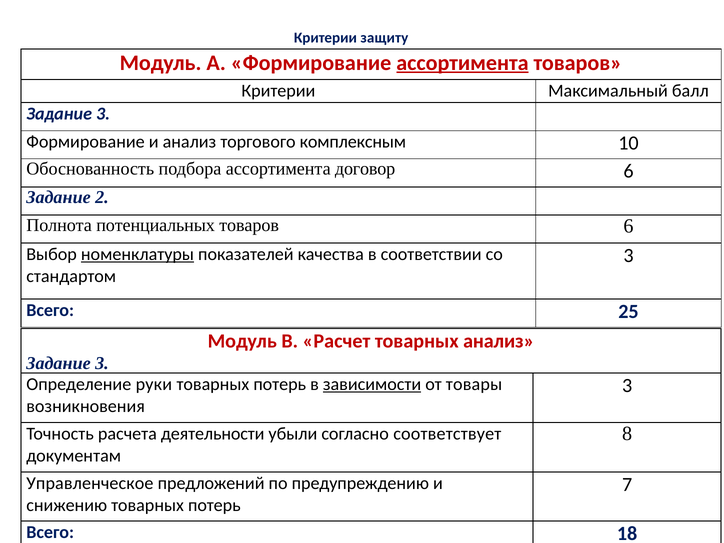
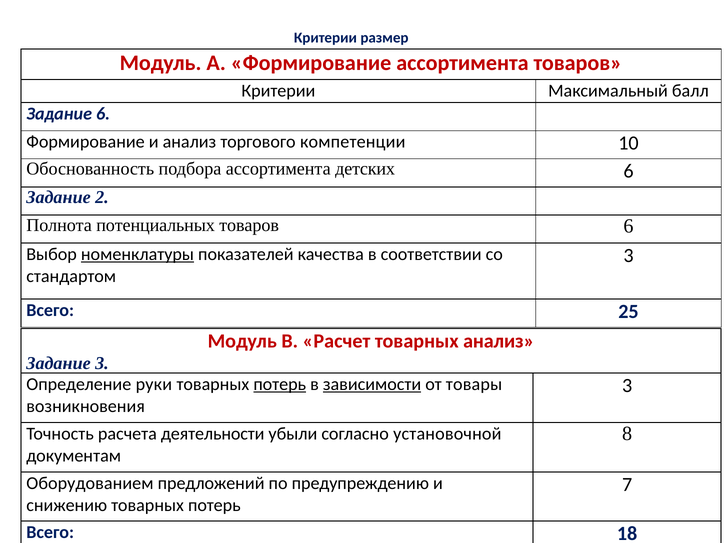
защиту: защиту -> размер
ассортимента at (462, 63) underline: present -> none
3 at (103, 114): 3 -> 6
комплексным: комплексным -> компетенции
договор: договор -> детских
потерь at (280, 384) underline: none -> present
соответствует: соответствует -> установочной
Управленческое: Управленческое -> Оборудованием
